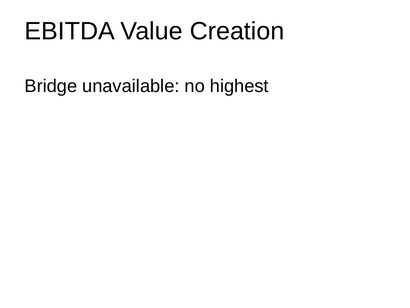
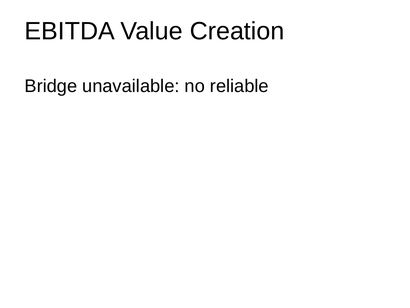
highest: highest -> reliable
